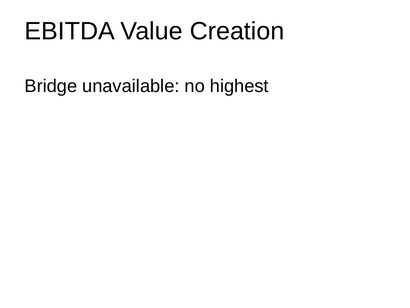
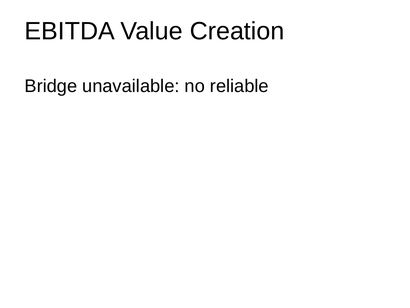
highest: highest -> reliable
